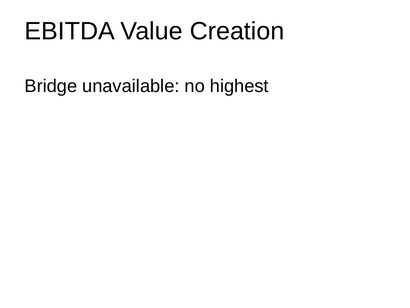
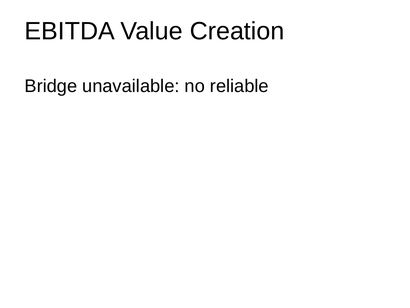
highest: highest -> reliable
